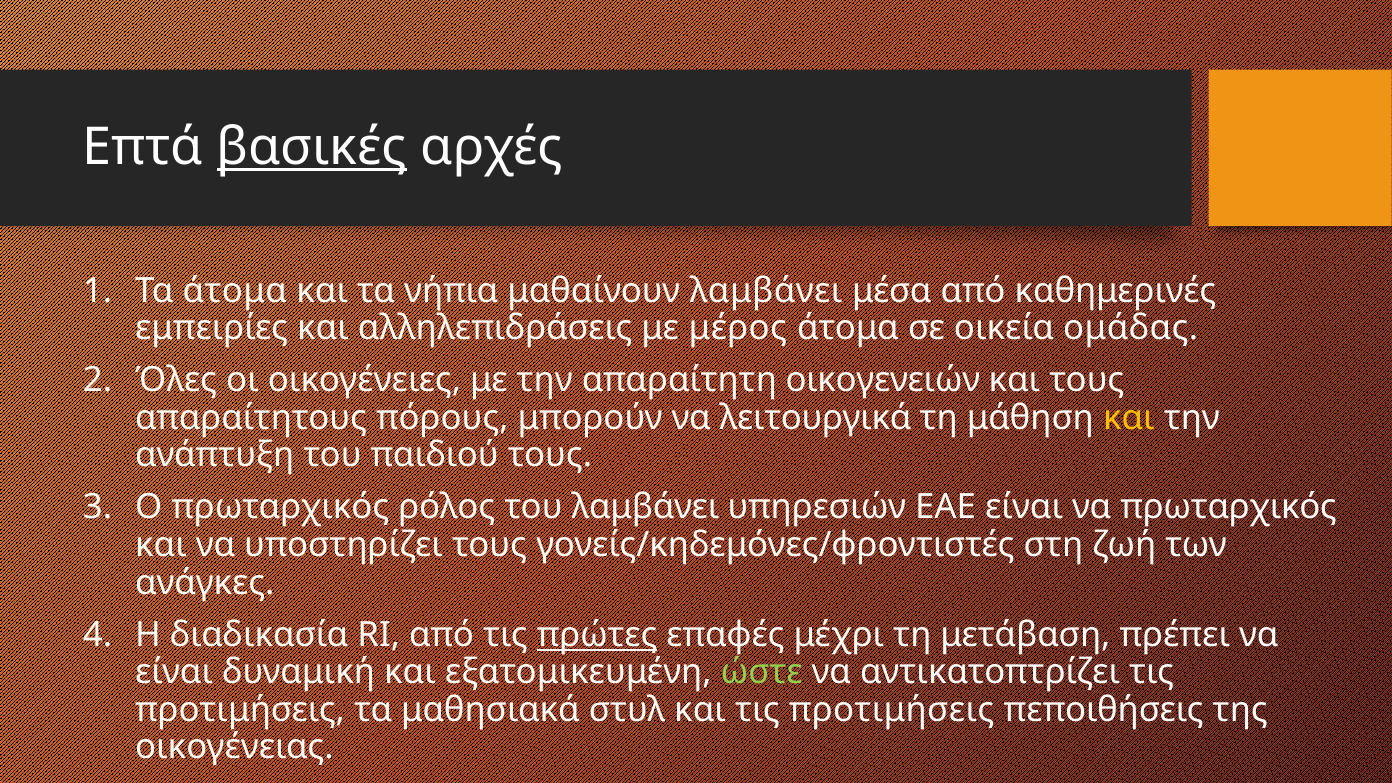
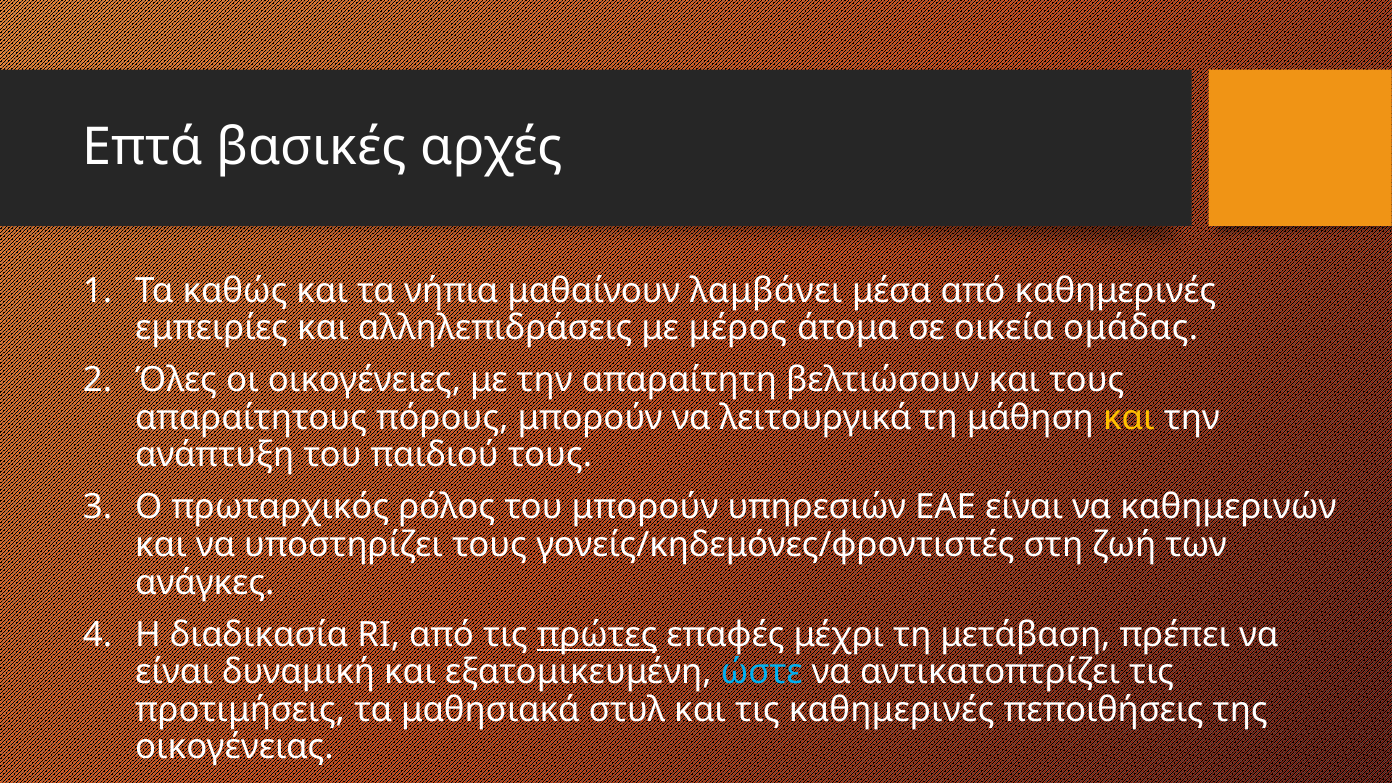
βασικές underline: present -> none
Τα άτομα: άτομα -> καθώς
οικογενειών: οικογενειών -> βελτιώσουν
του λαμβάνει: λαμβάνει -> μπορούν
να πρωταρχικός: πρωταρχικός -> καθημερινών
ώστε colour: light green -> light blue
και τις προτιμήσεις: προτιμήσεις -> καθημερινές
